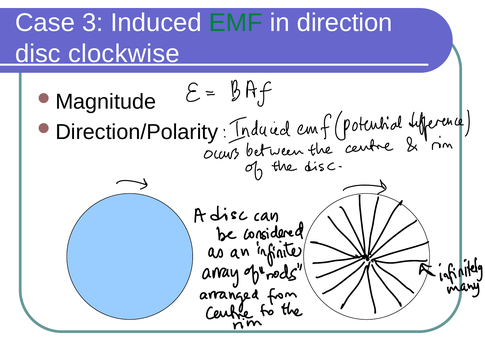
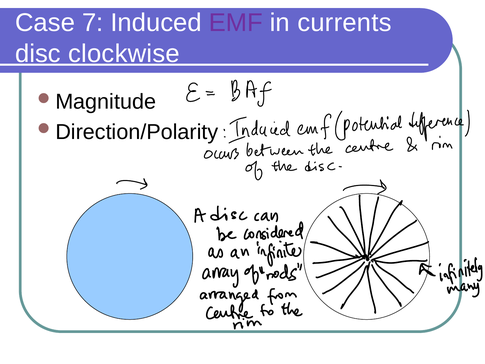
3: 3 -> 7
EMF colour: green -> purple
direction: direction -> currents
